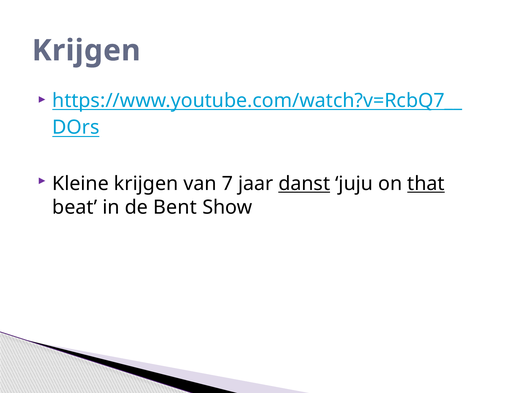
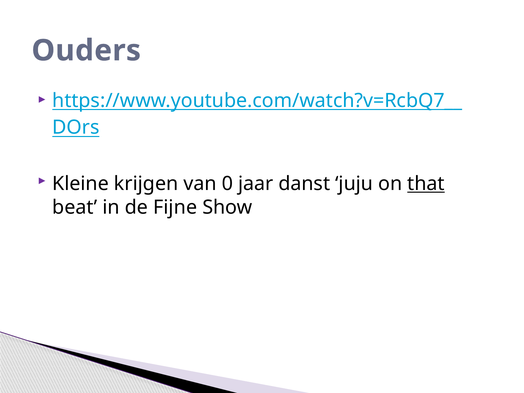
Krijgen at (86, 51): Krijgen -> Ouders
7: 7 -> 0
danst underline: present -> none
Bent: Bent -> Fijne
